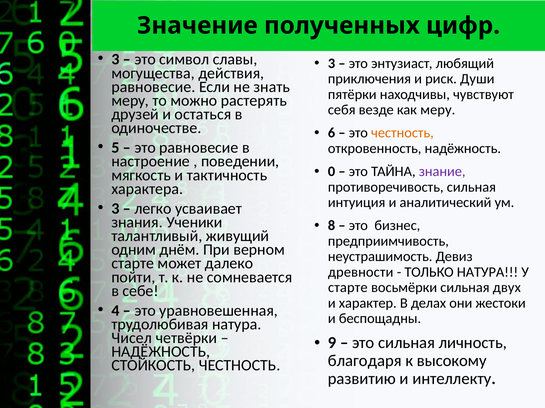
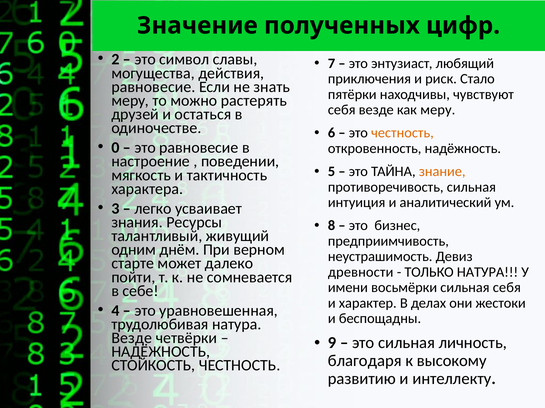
3 at (115, 60): 3 -> 2
3 at (332, 63): 3 -> 7
Души: Души -> Стало
5: 5 -> 0
0: 0 -> 5
знание colour: purple -> orange
Ученики: Ученики -> Ресурсы
старте at (348, 288): старте -> имени
сильная двух: двух -> себя
Чисел at (132, 339): Чисел -> Везде
